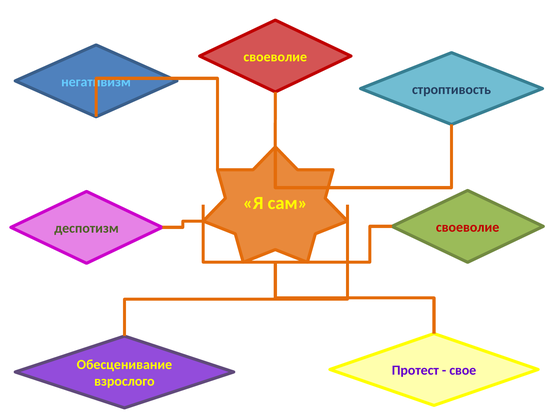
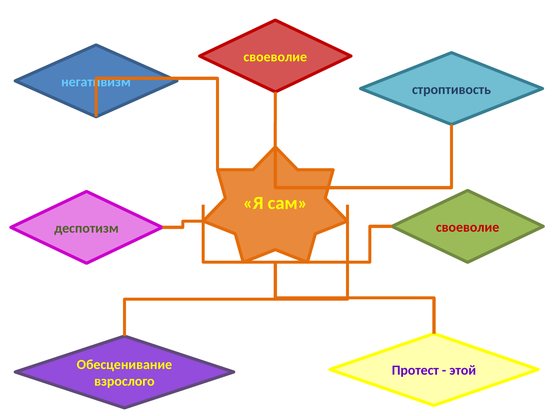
свое: свое -> этой
